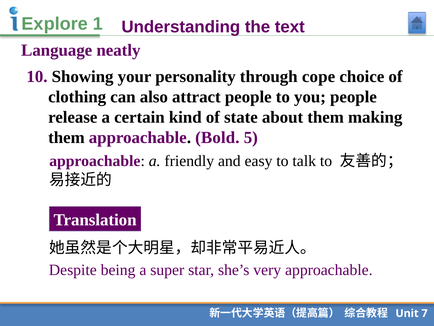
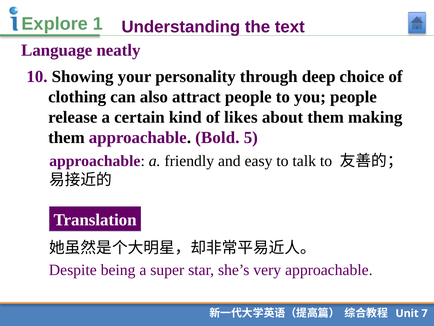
cope: cope -> deep
state: state -> likes
